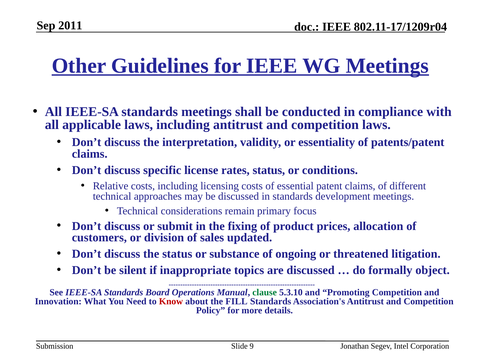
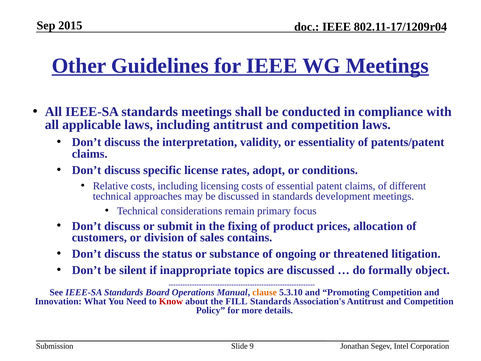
2011: 2011 -> 2015
rates status: status -> adopt
updated: updated -> contains
clause colour: green -> orange
